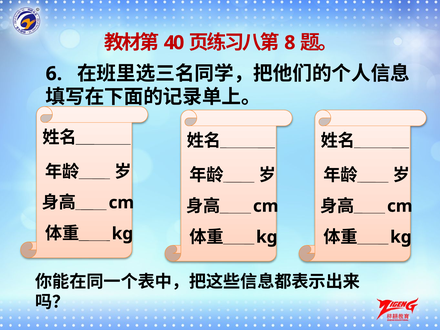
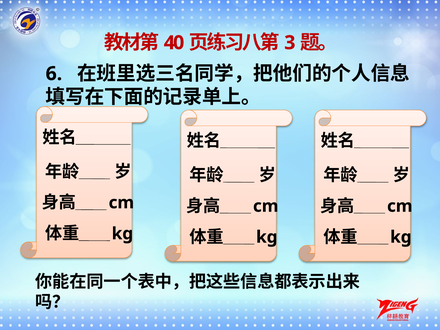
8: 8 -> 3
